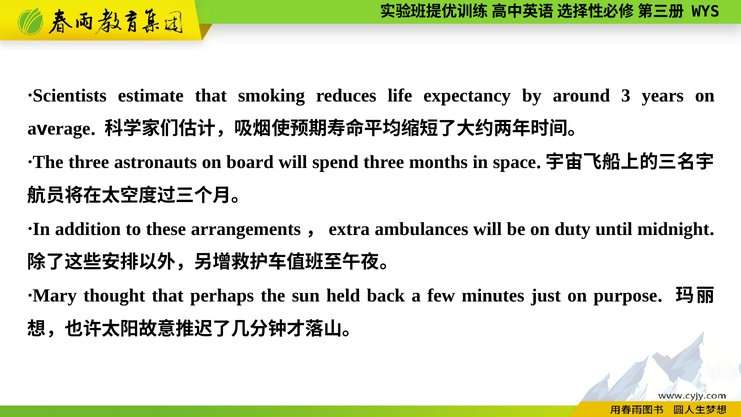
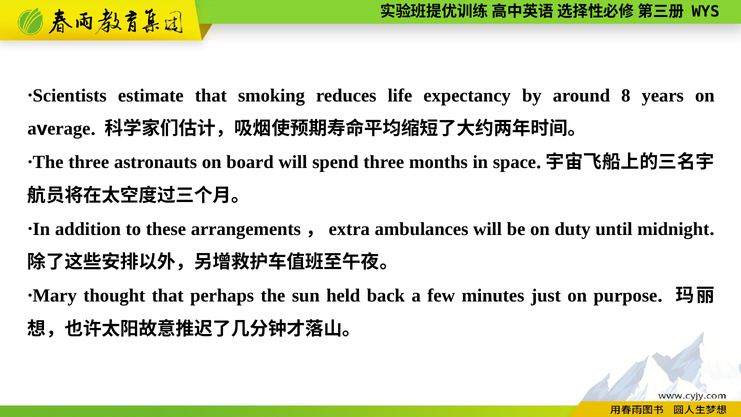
3: 3 -> 8
